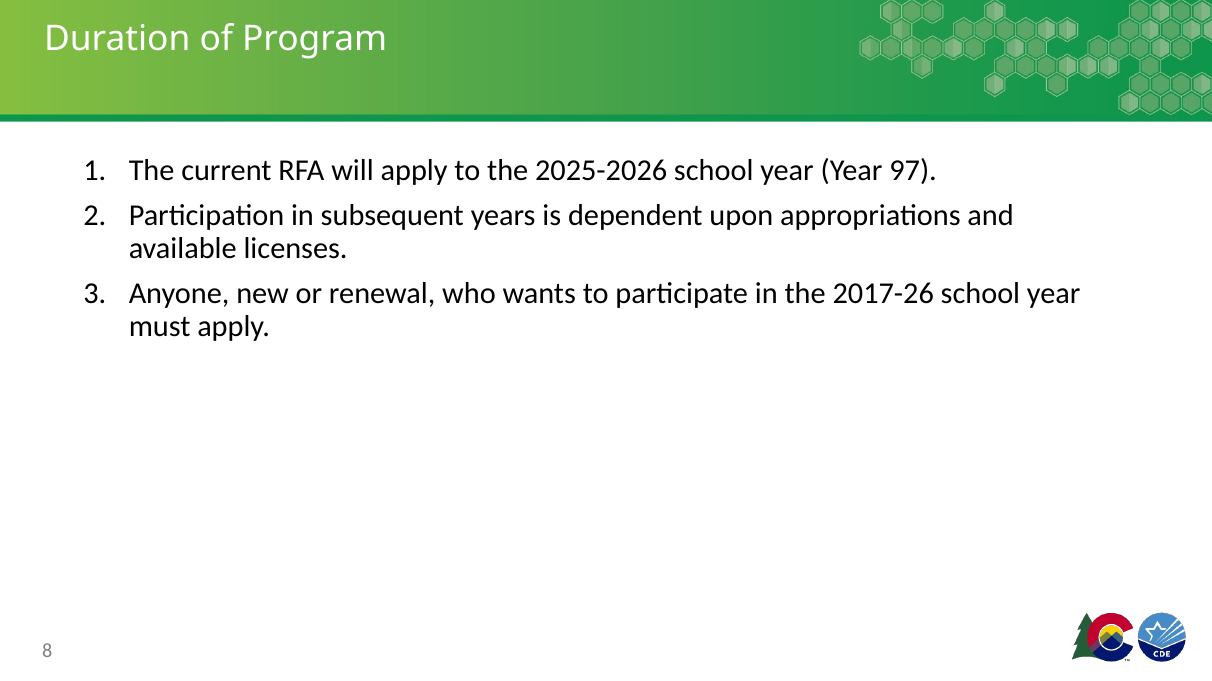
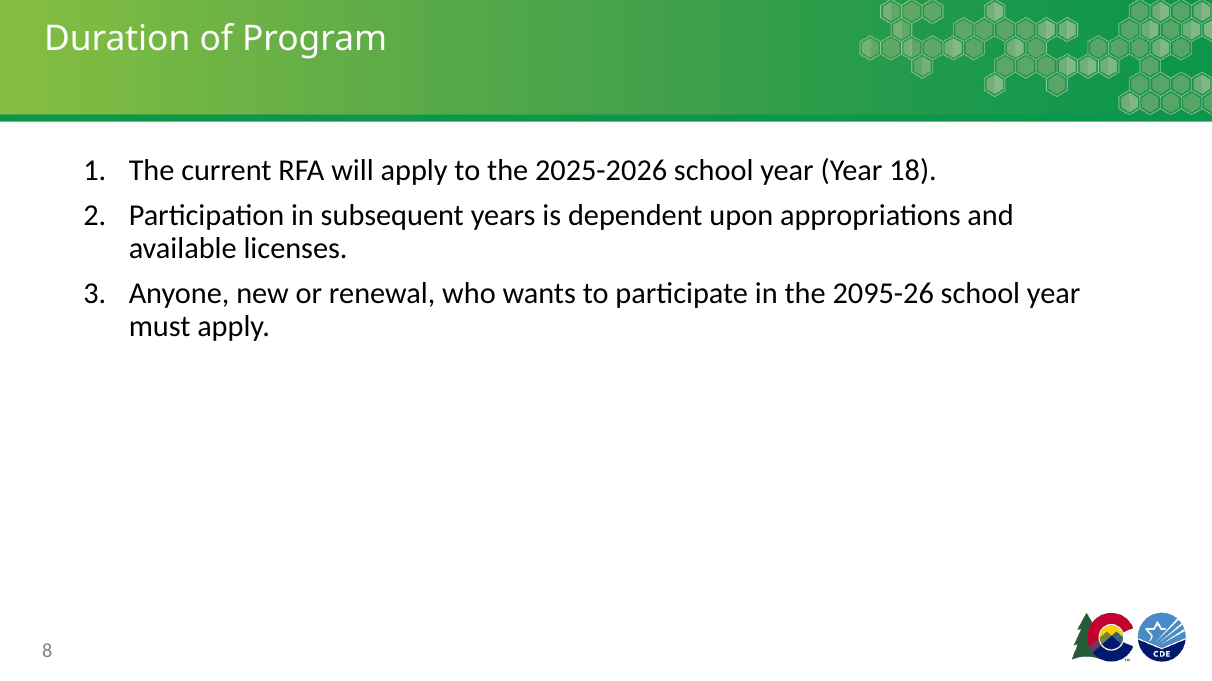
97: 97 -> 18
2017-26: 2017-26 -> 2095-26
